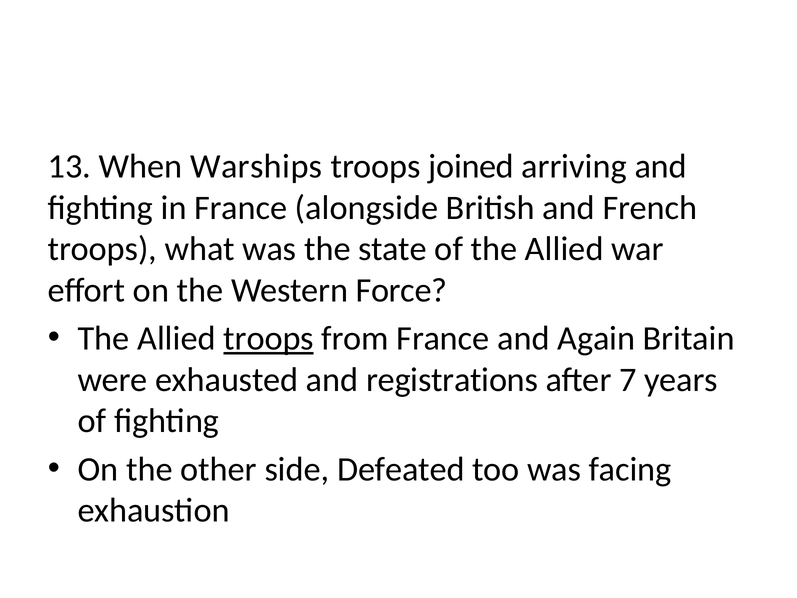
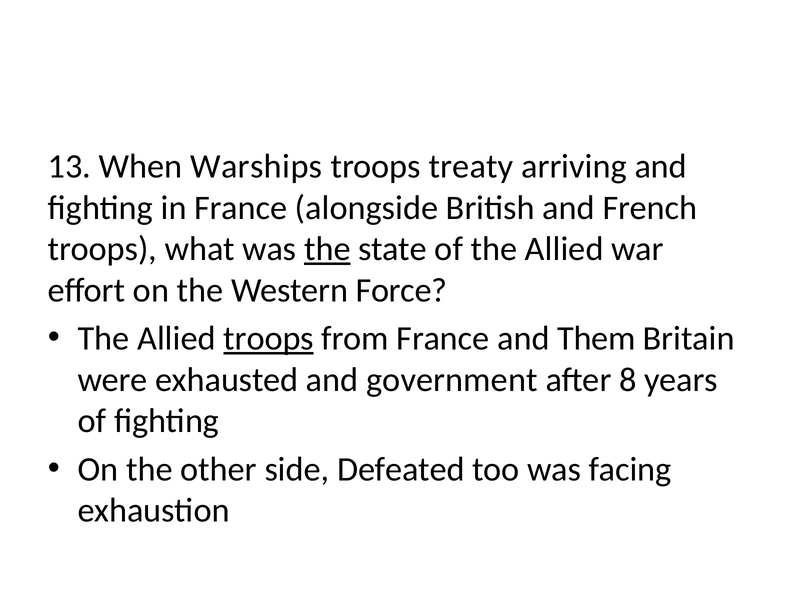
joined: joined -> treaty
the at (327, 249) underline: none -> present
Again: Again -> Them
registrations: registrations -> government
7: 7 -> 8
